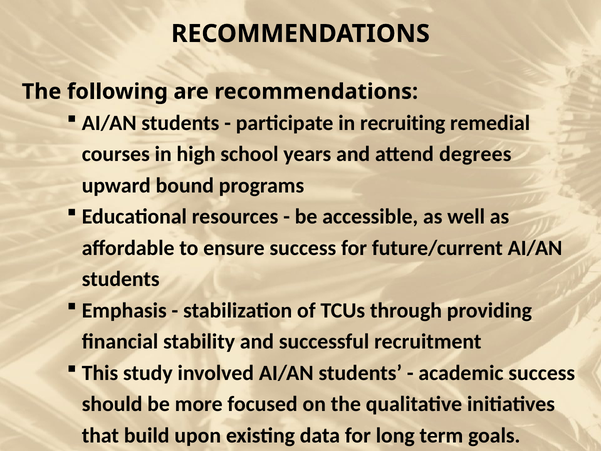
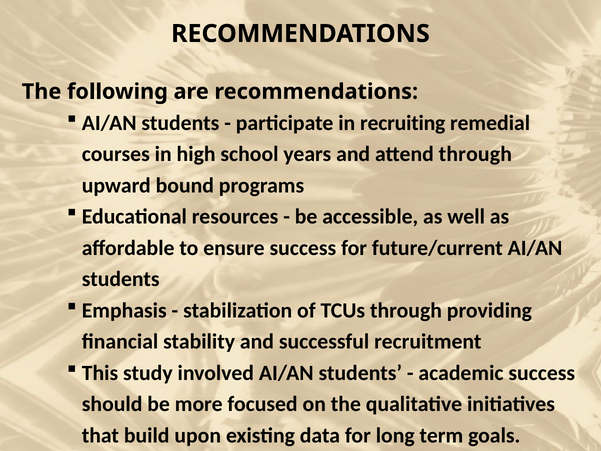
attend degrees: degrees -> through
